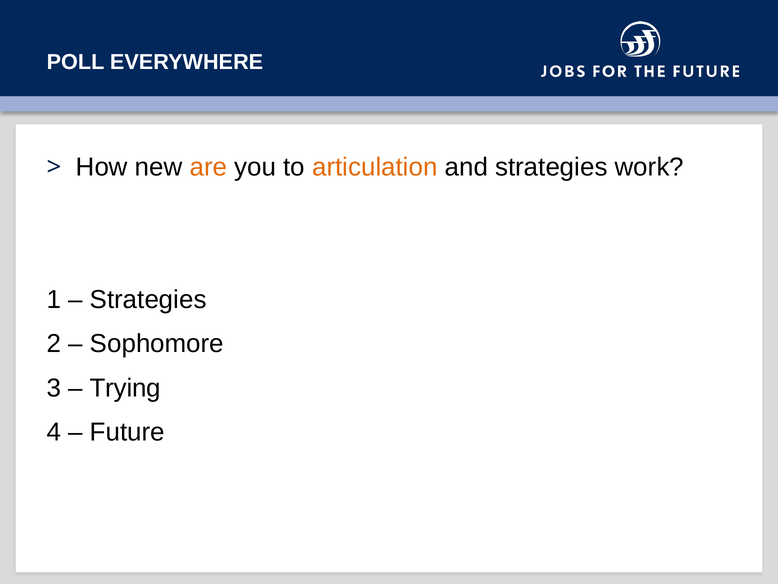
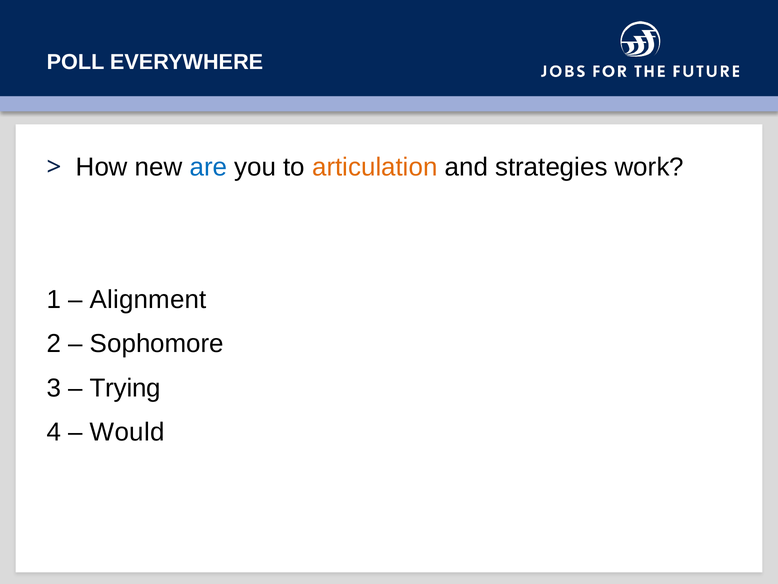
are colour: orange -> blue
Strategies at (148, 299): Strategies -> Alignment
Future: Future -> Would
